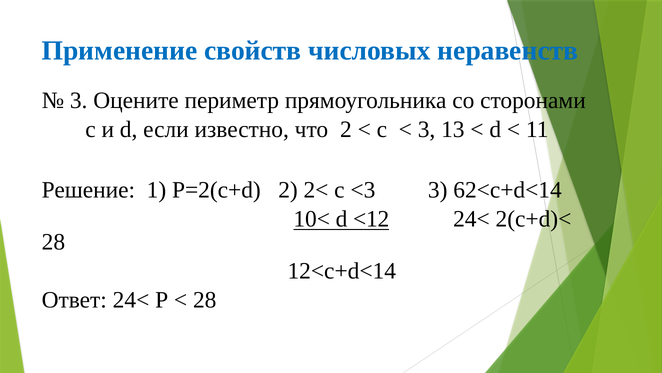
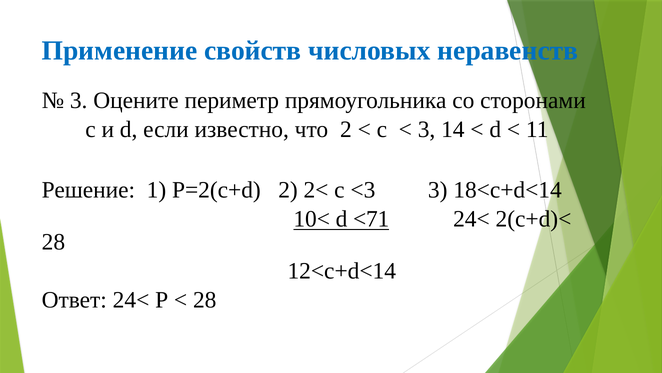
13: 13 -> 14
62<c+d<14: 62<c+d<14 -> 18<c+d<14
<12: <12 -> <71
